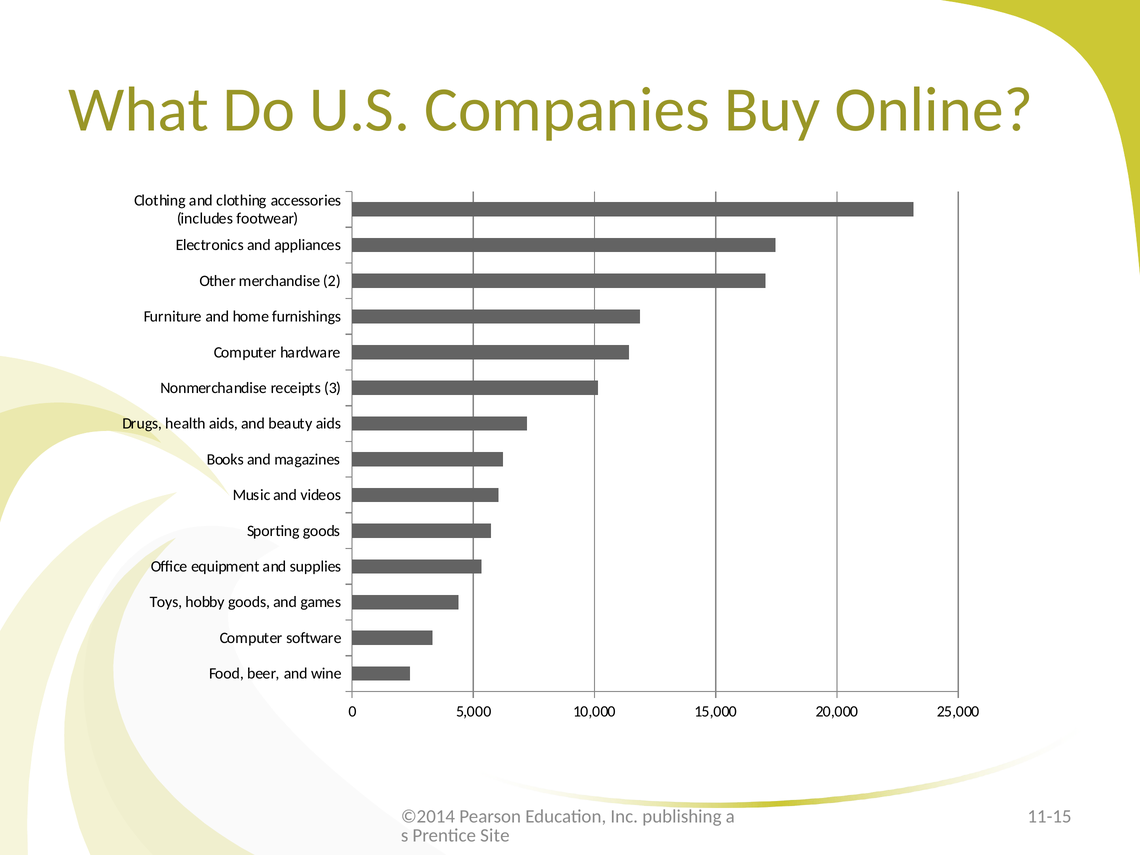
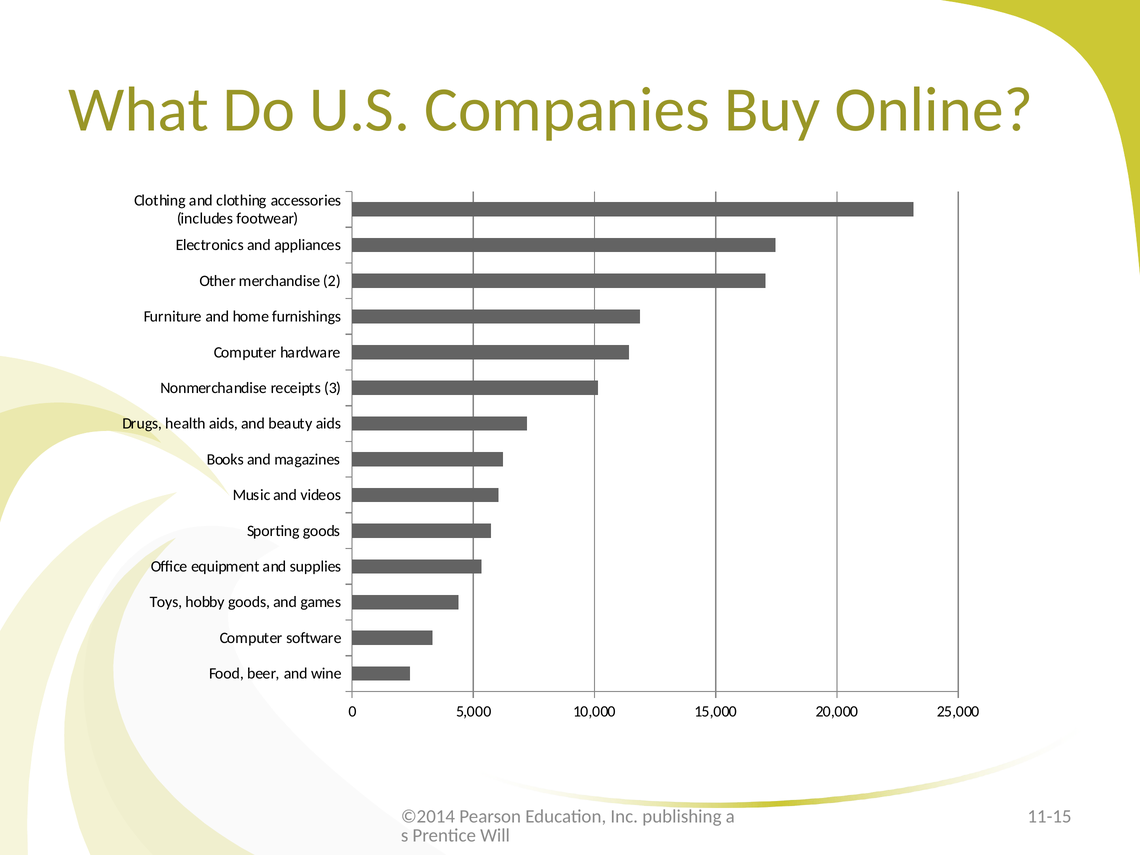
Site: Site -> Will
